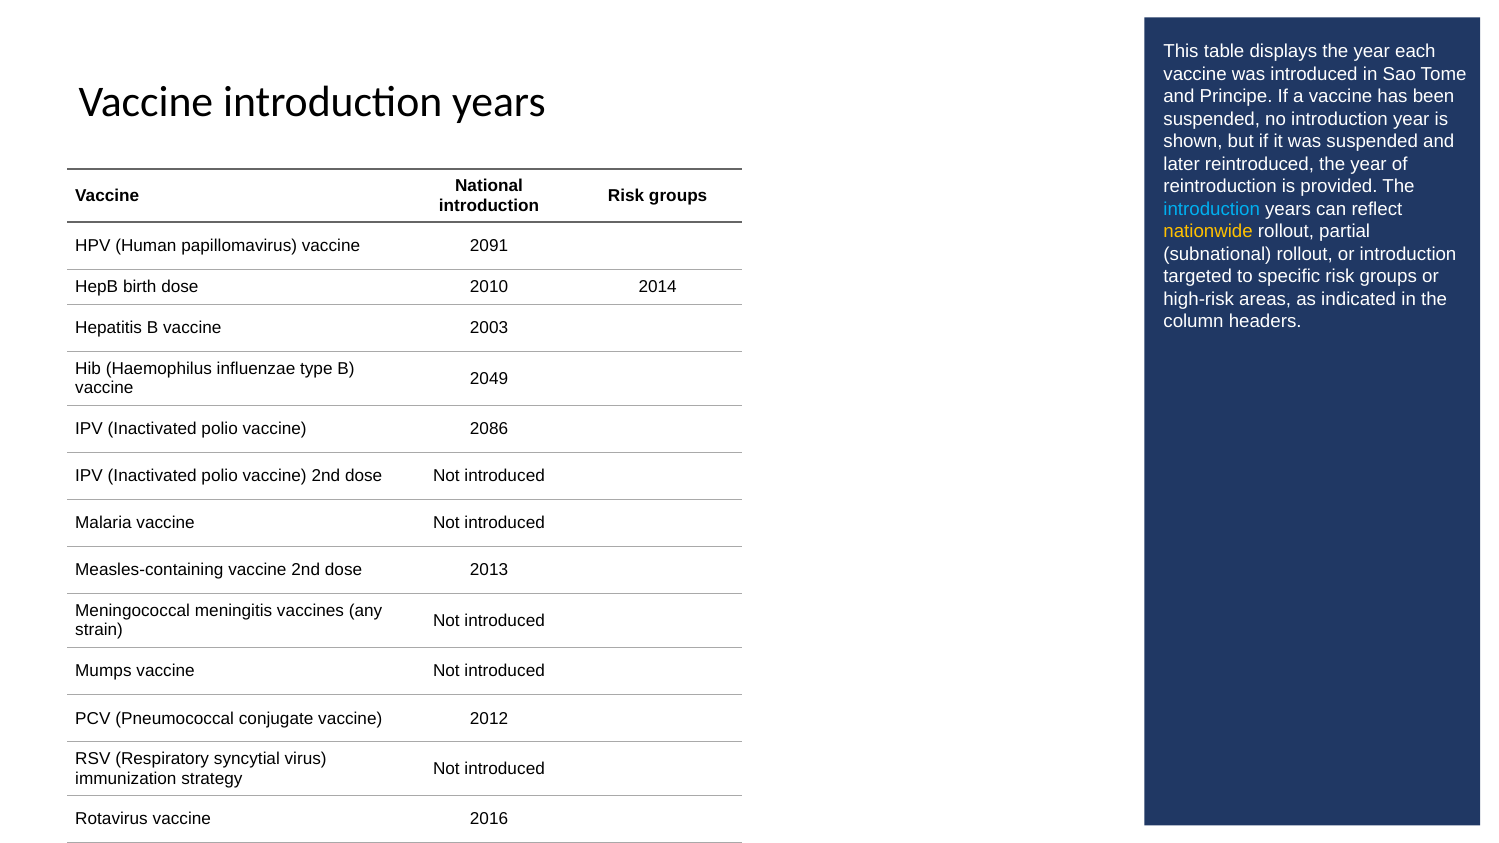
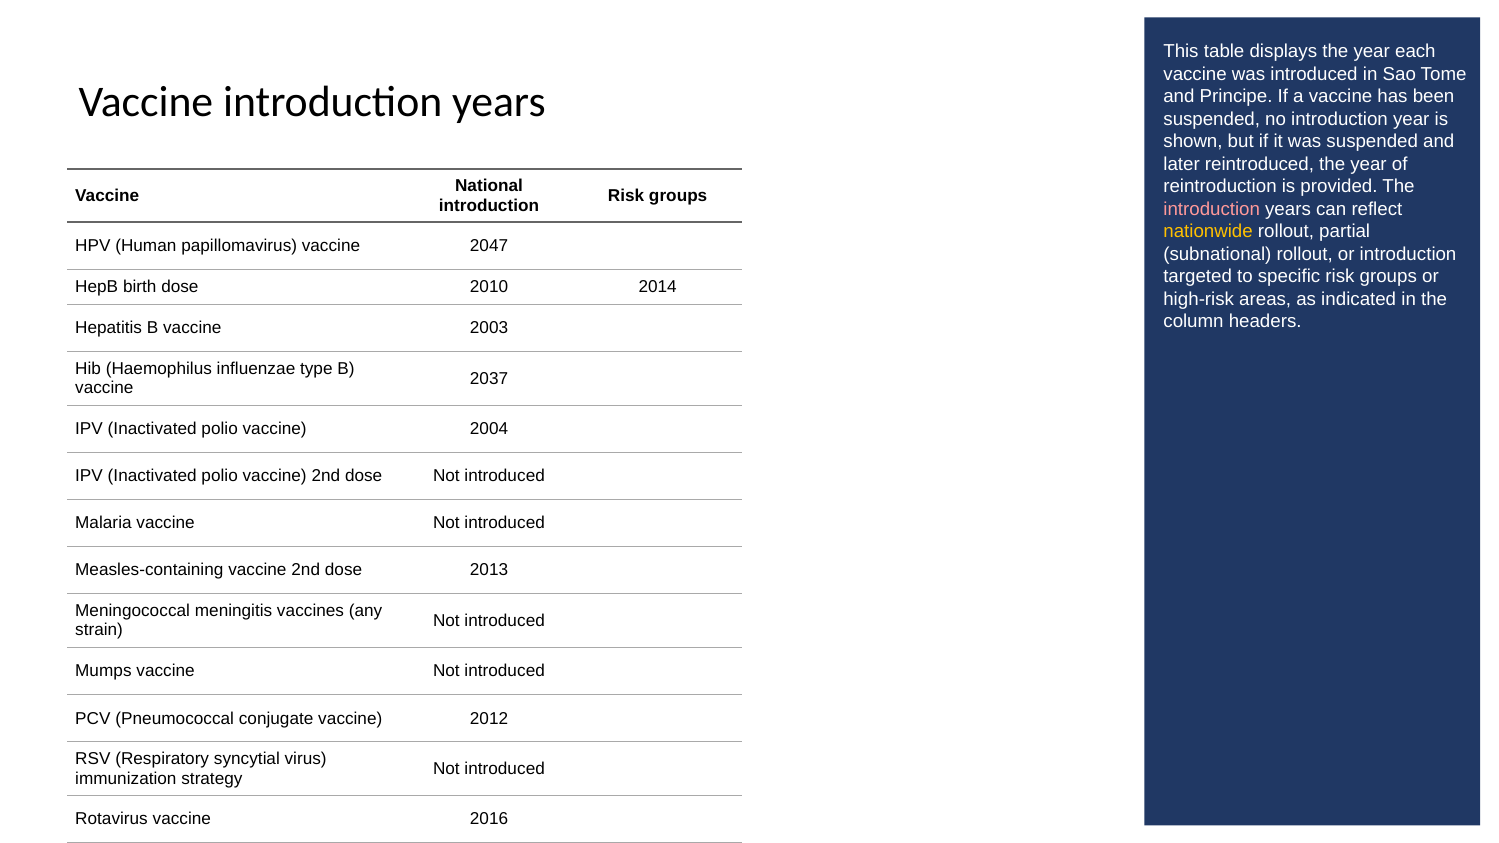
introduction at (1212, 209) colour: light blue -> pink
2091: 2091 -> 2047
2049: 2049 -> 2037
2086: 2086 -> 2004
